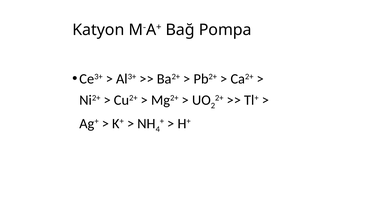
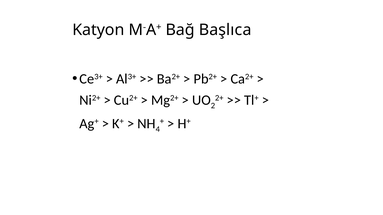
Pompa: Pompa -> Başlıca
